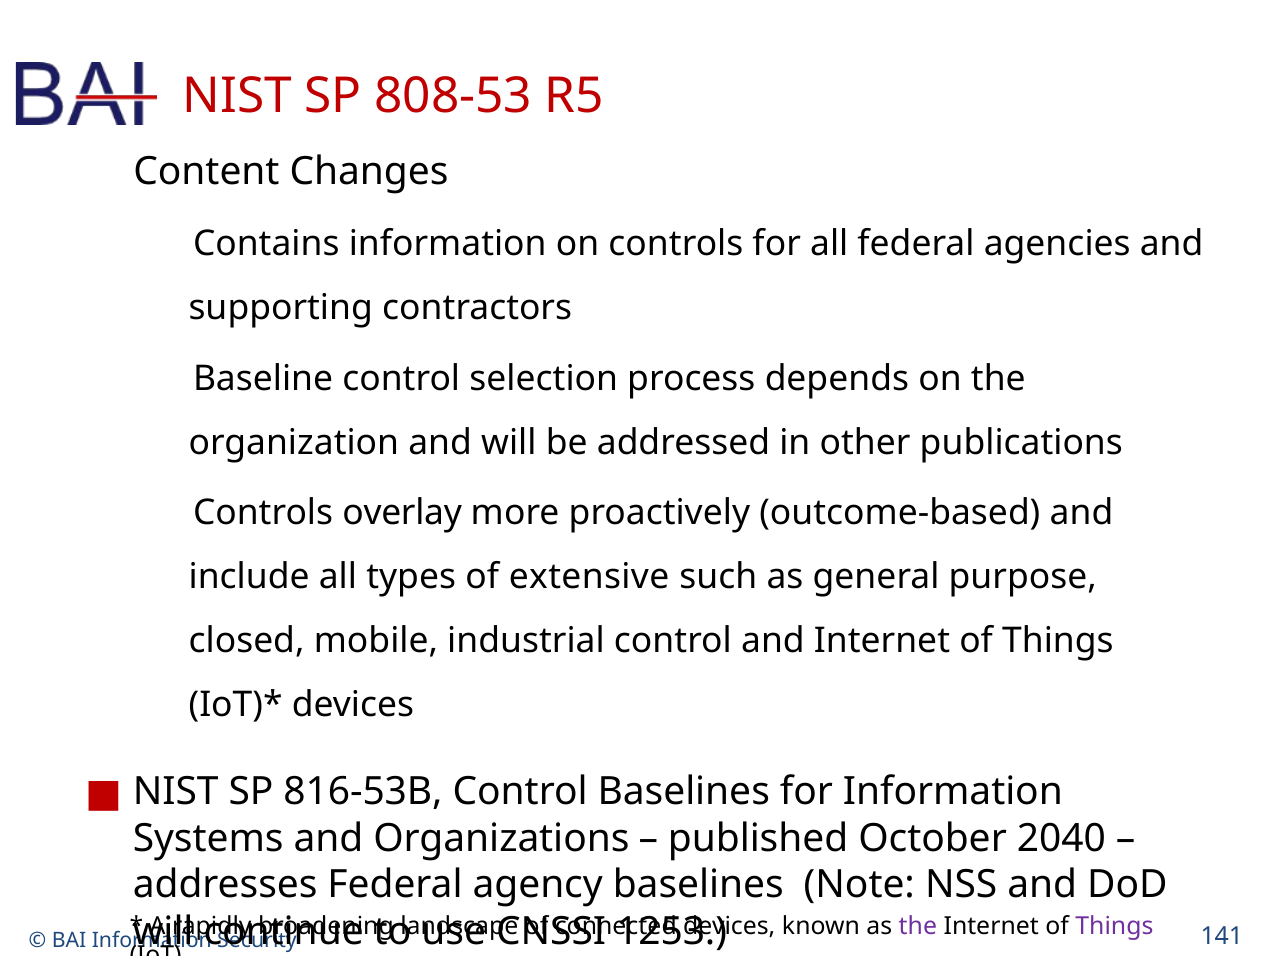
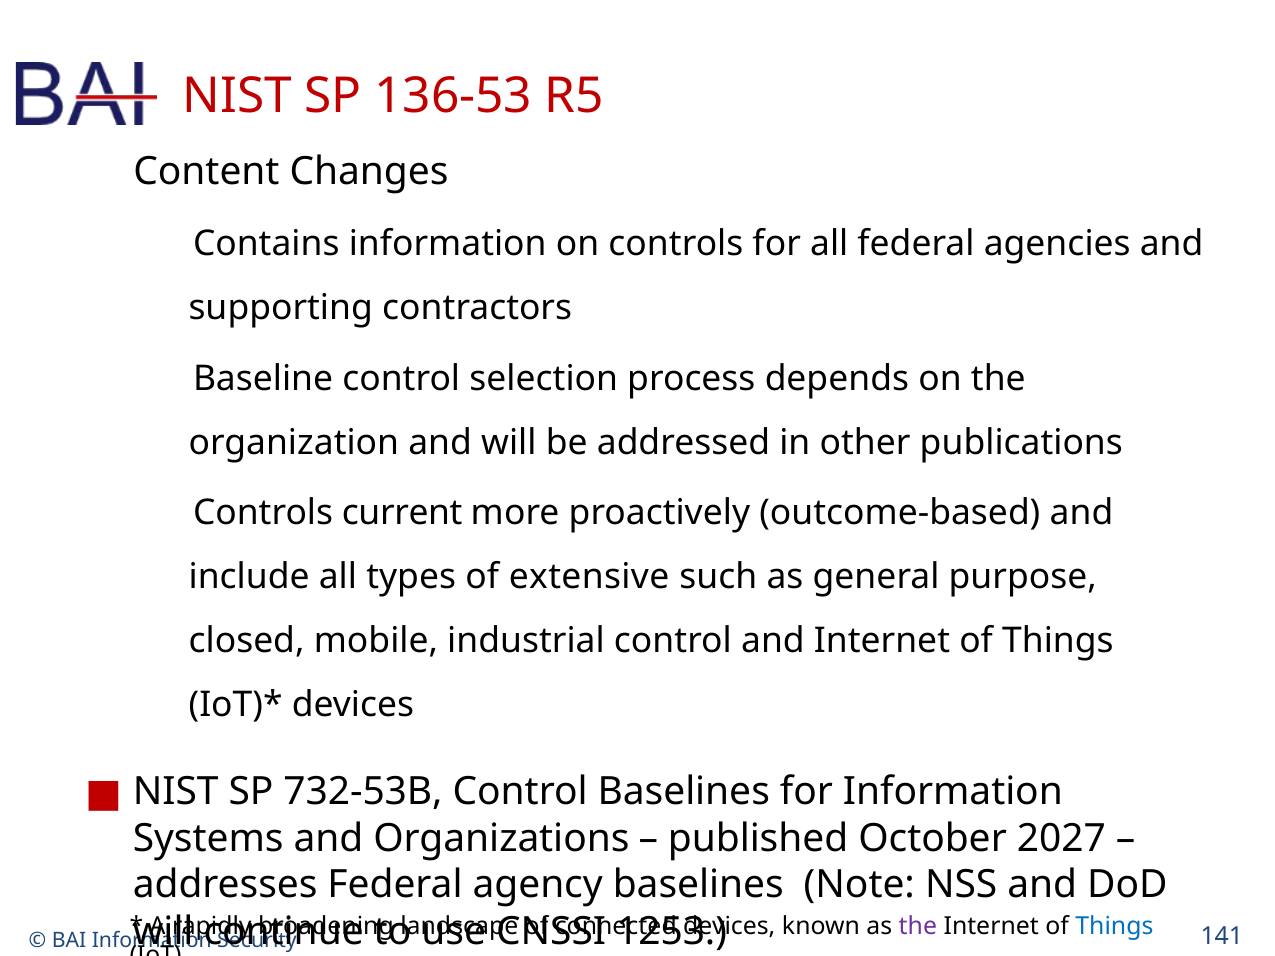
808-53: 808-53 -> 136-53
overlay: overlay -> current
816-53B: 816-53B -> 732-53B
2040: 2040 -> 2027
Things at (1114, 926) colour: purple -> blue
